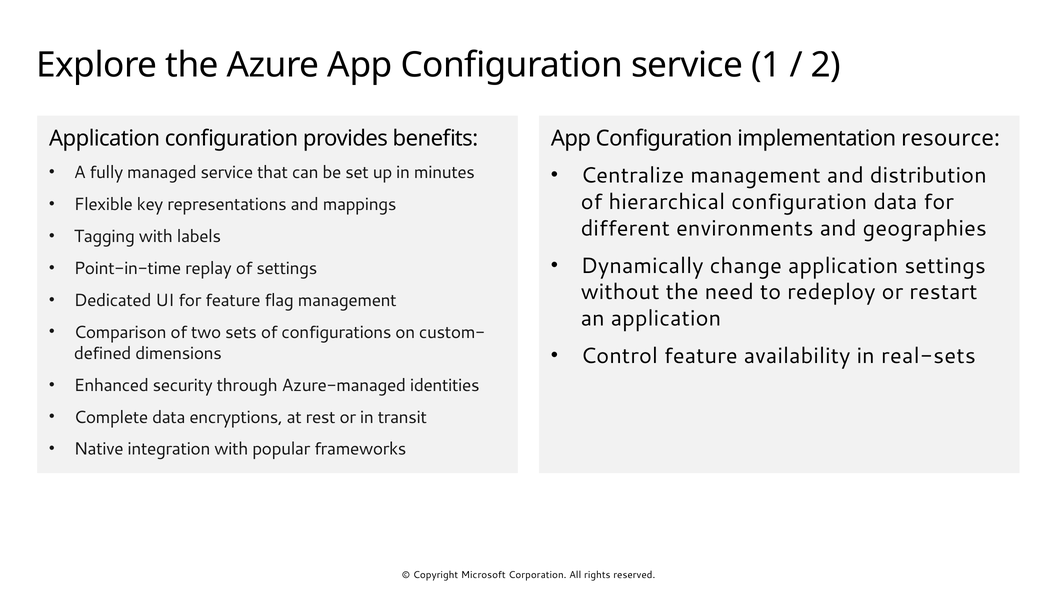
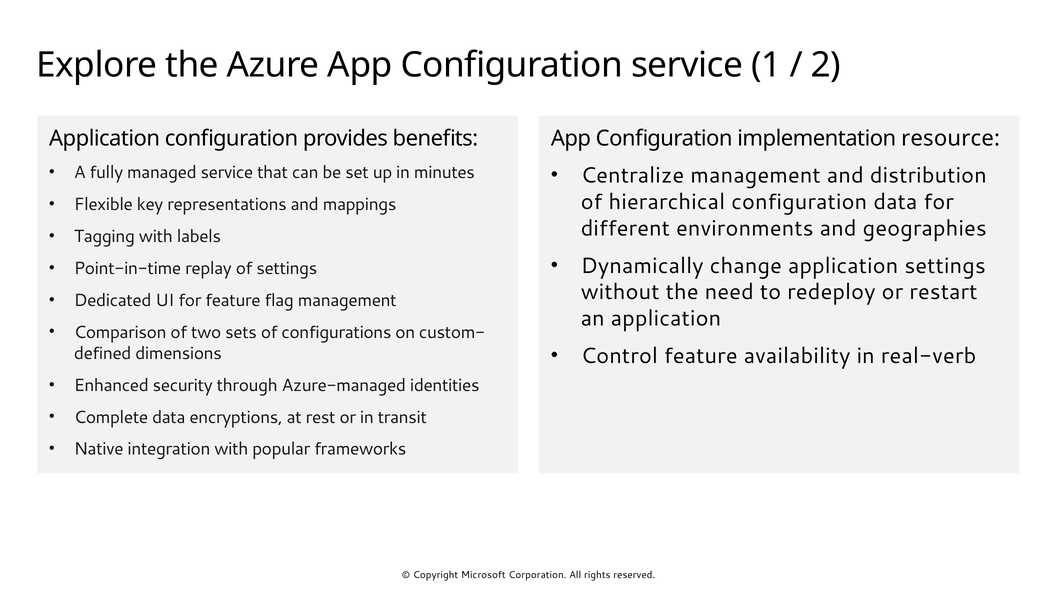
real-sets: real-sets -> real-verb
